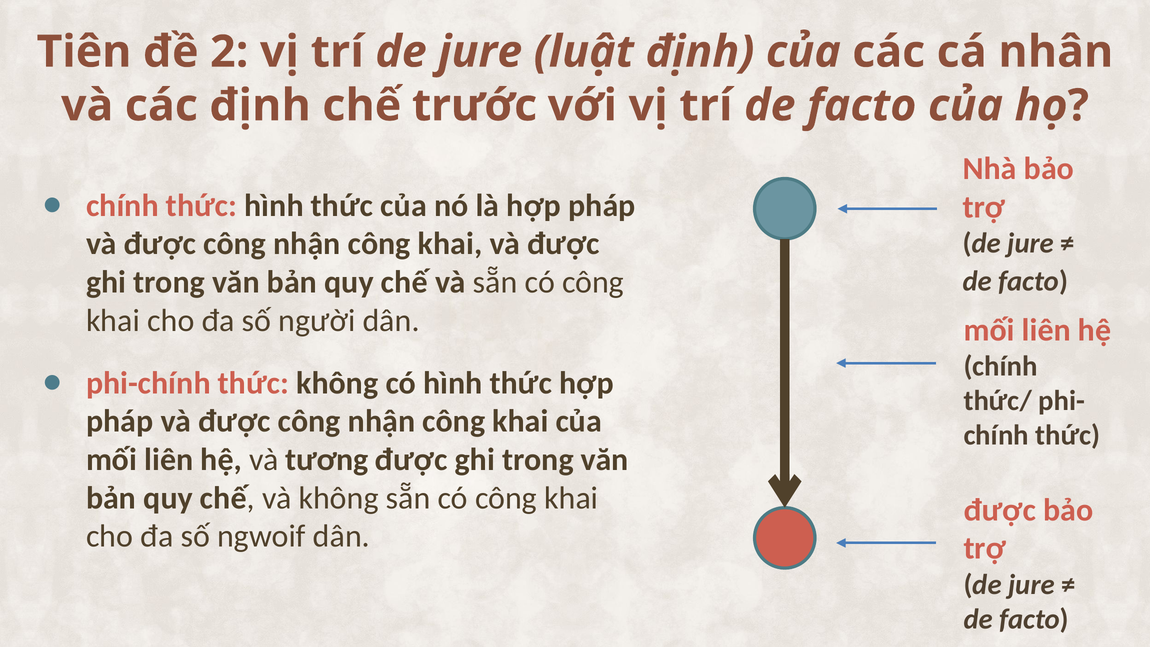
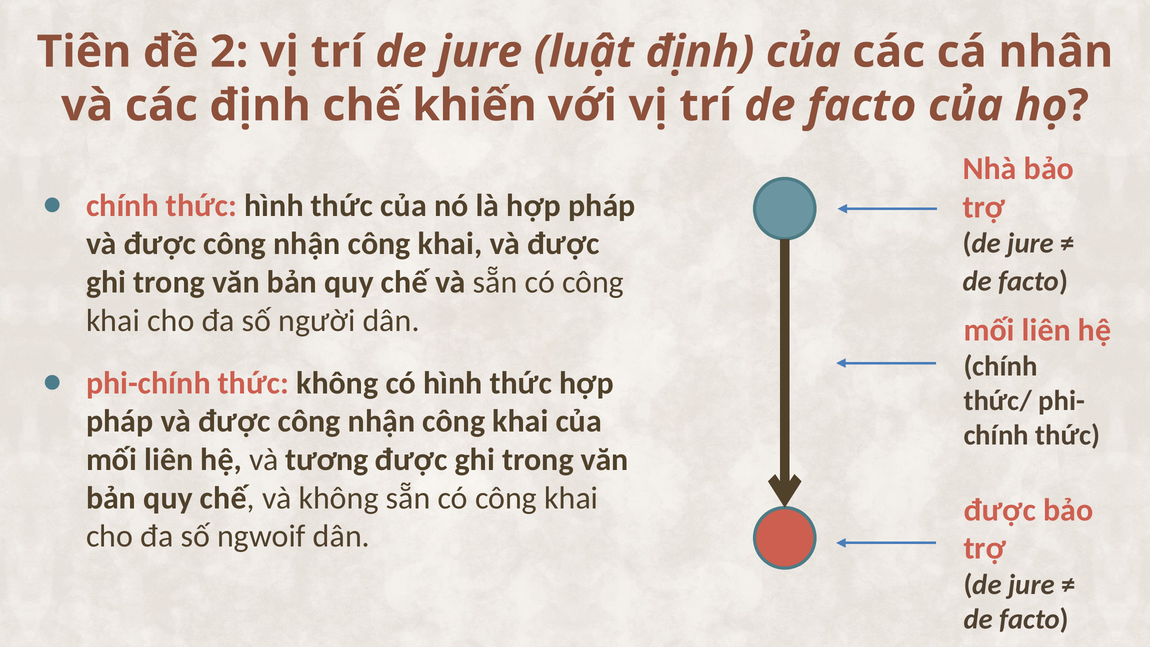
trước: trước -> khiến
